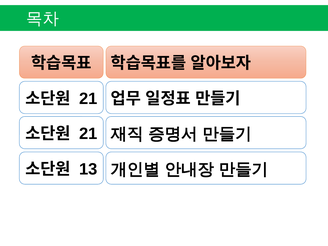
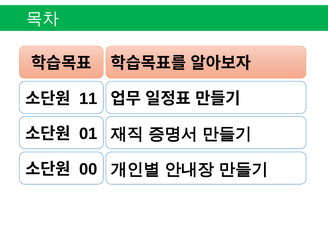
21 at (88, 99): 21 -> 11
21 at (88, 134): 21 -> 01
13: 13 -> 00
